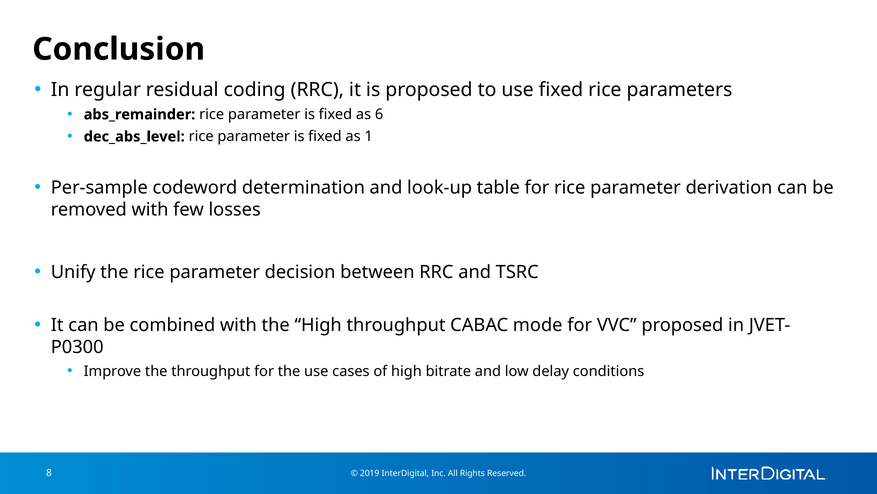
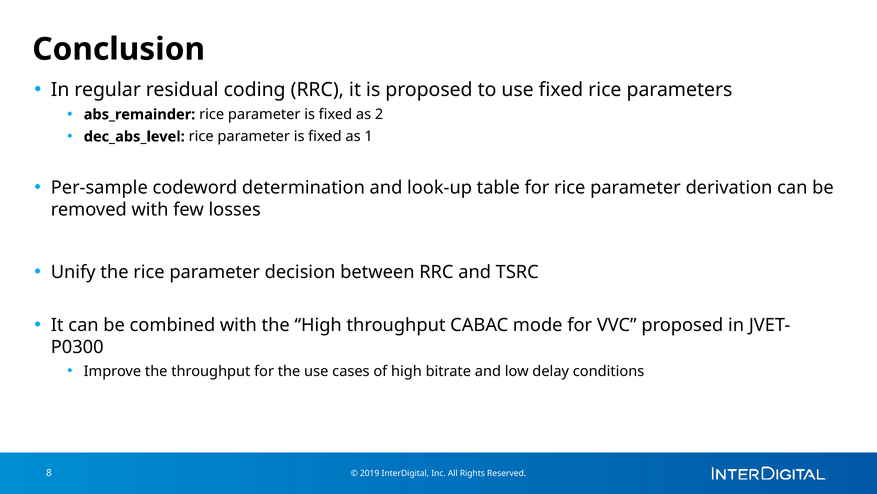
6: 6 -> 2
